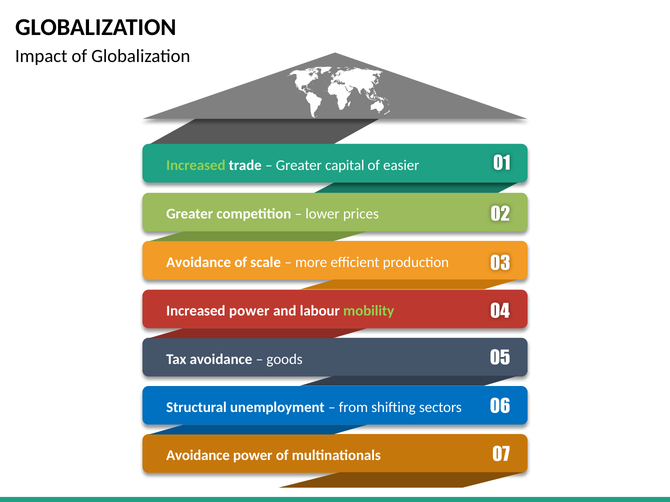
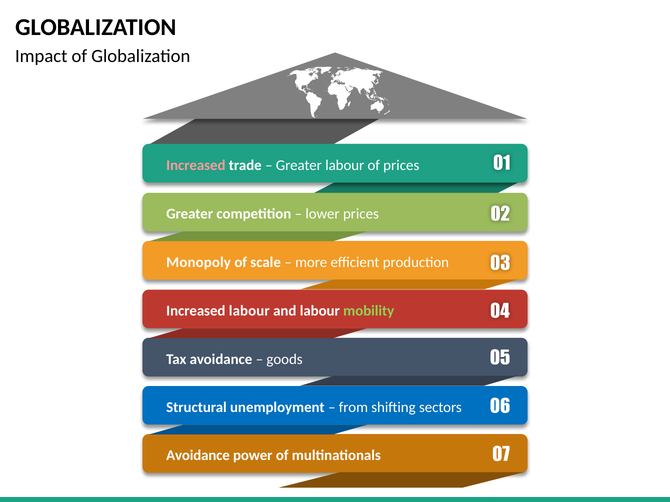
Increased at (196, 165) colour: light green -> pink
Greater capital: capital -> labour
of easier: easier -> prices
Avoidance at (199, 263): Avoidance -> Monopoly
Increased power: power -> labour
